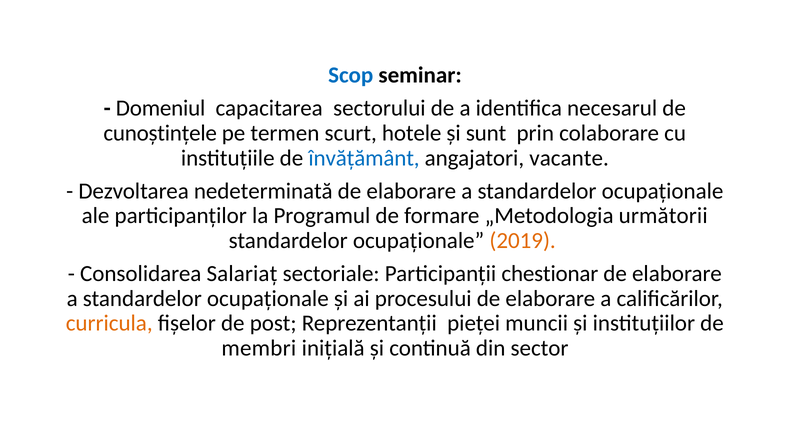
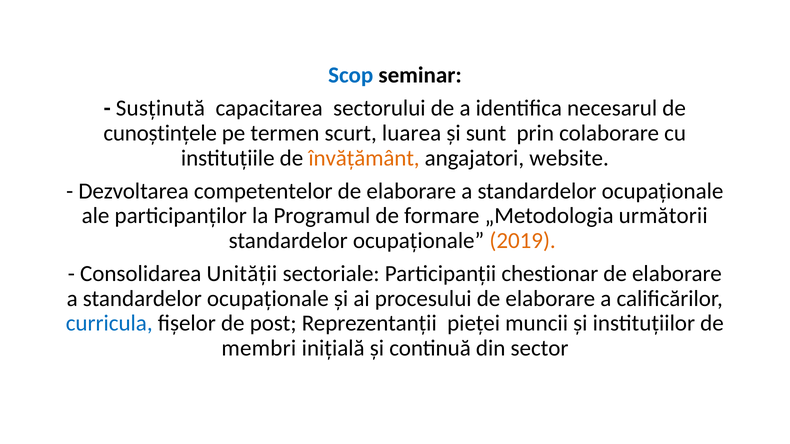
Domeniul: Domeniul -> Susținută
hotele: hotele -> luarea
învățământ colour: blue -> orange
vacante: vacante -> website
nedeterminată: nedeterminată -> competentelor
Salariaț: Salariaț -> Unității
curricula colour: orange -> blue
